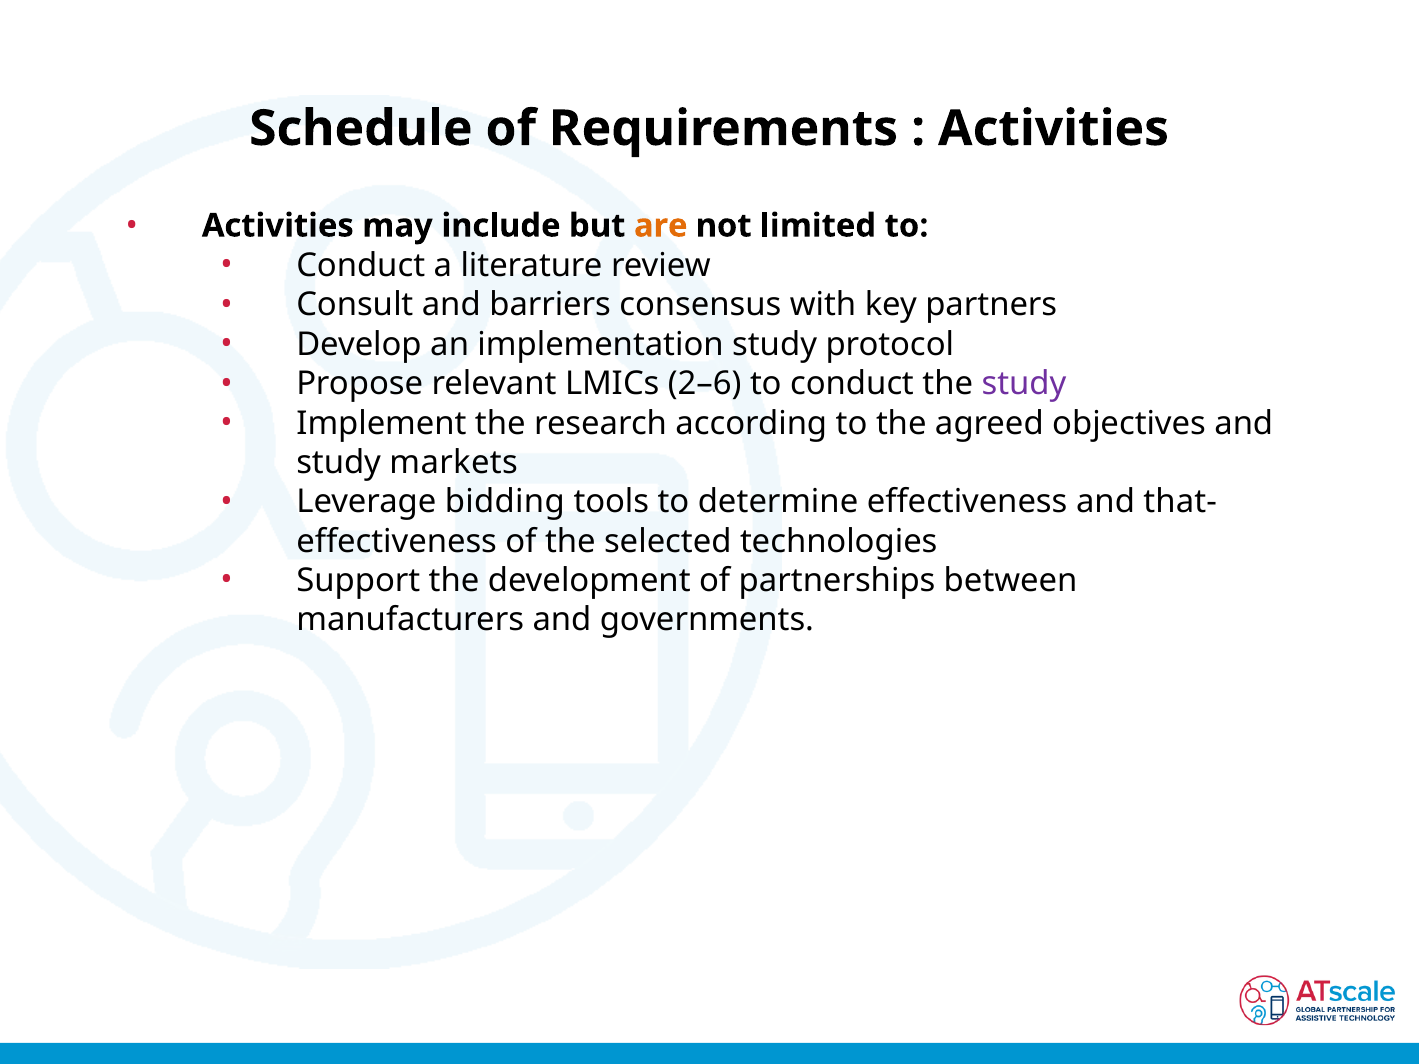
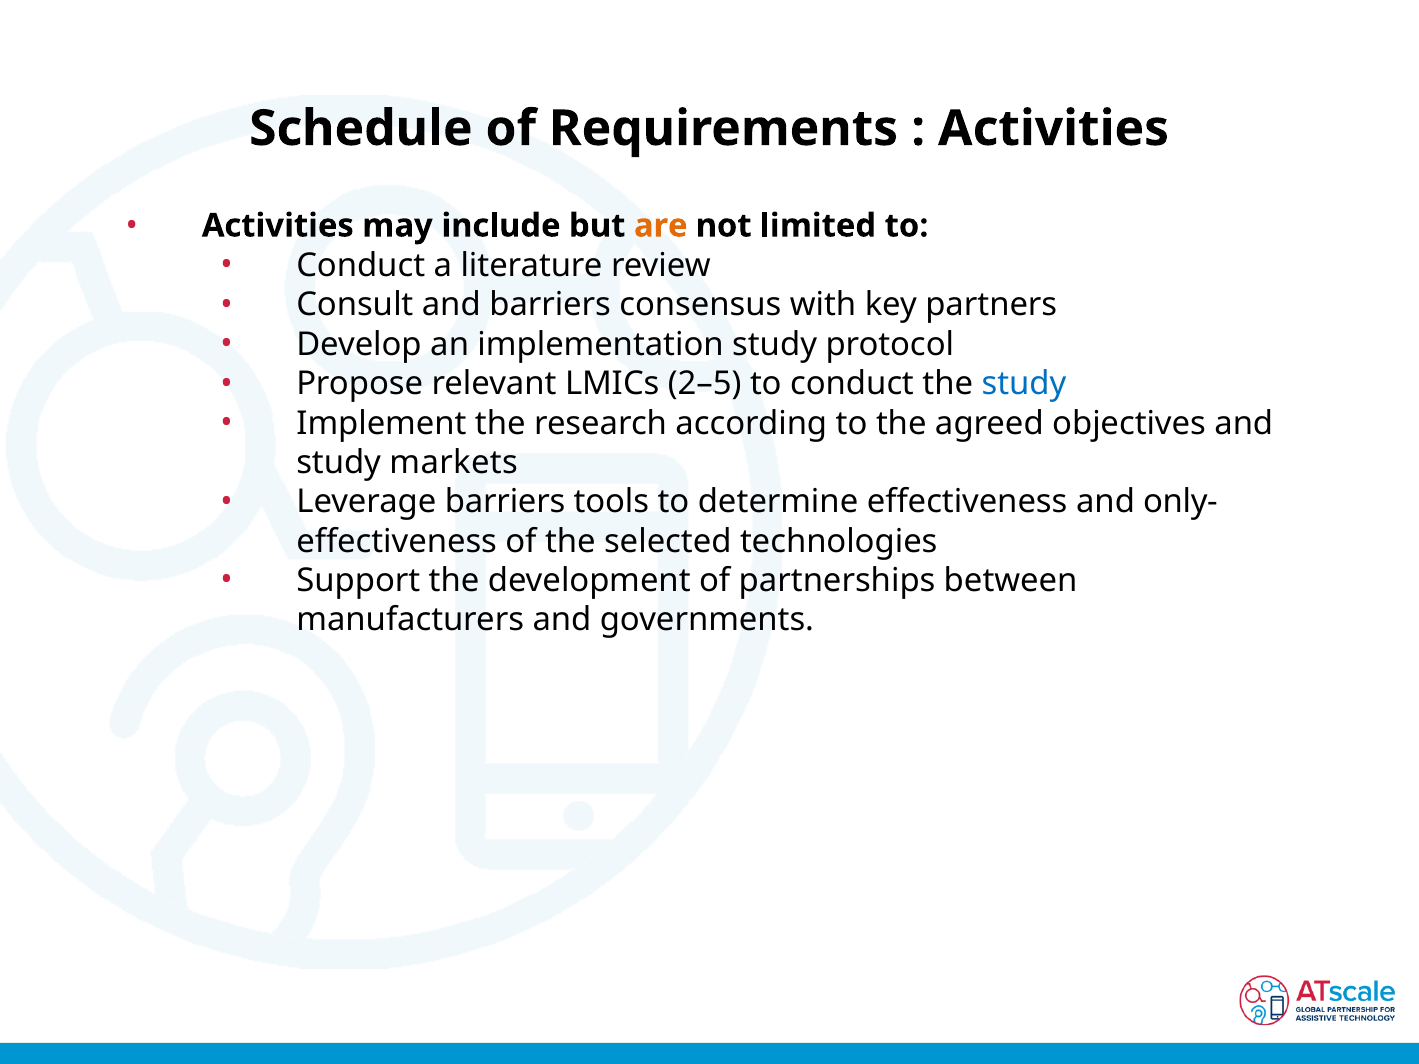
2–6: 2–6 -> 2–5
study at (1024, 384) colour: purple -> blue
Leverage bidding: bidding -> barriers
that-: that- -> only-
